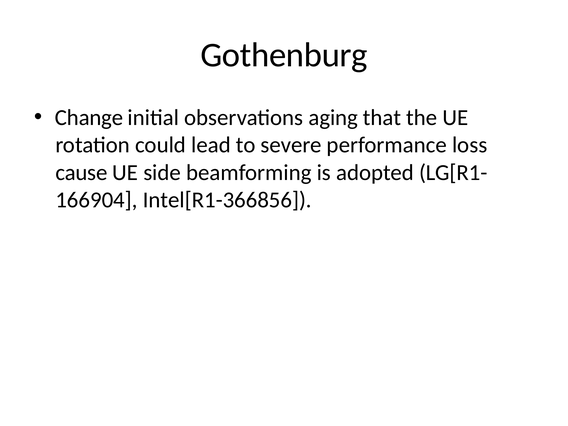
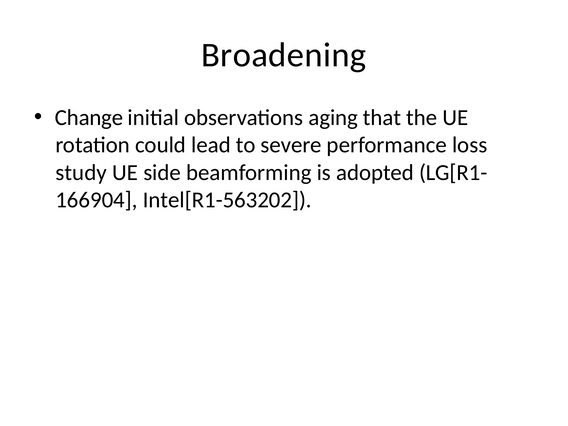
Gothenburg: Gothenburg -> Broadening
cause: cause -> study
Intel[R1-366856: Intel[R1-366856 -> Intel[R1-563202
